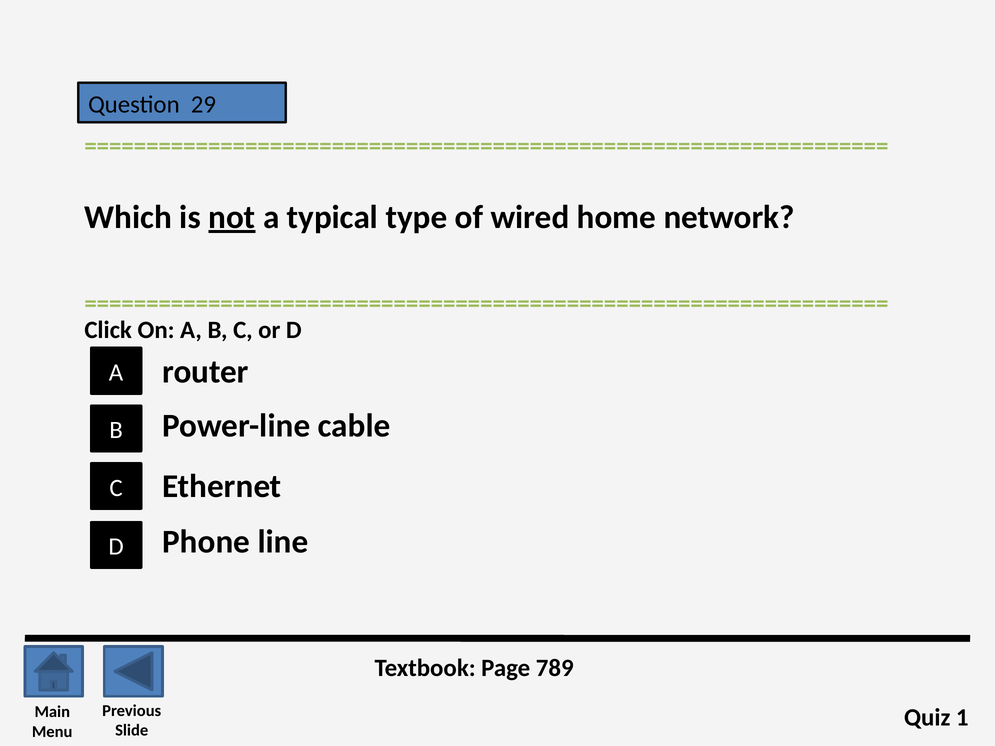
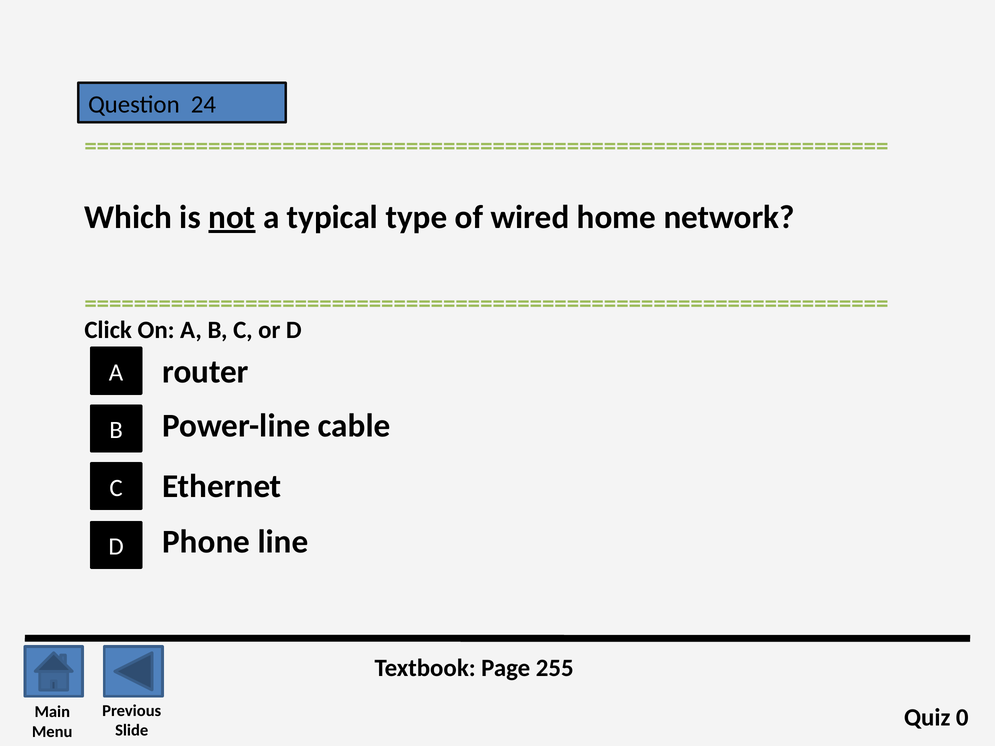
29: 29 -> 24
789: 789 -> 255
1: 1 -> 0
